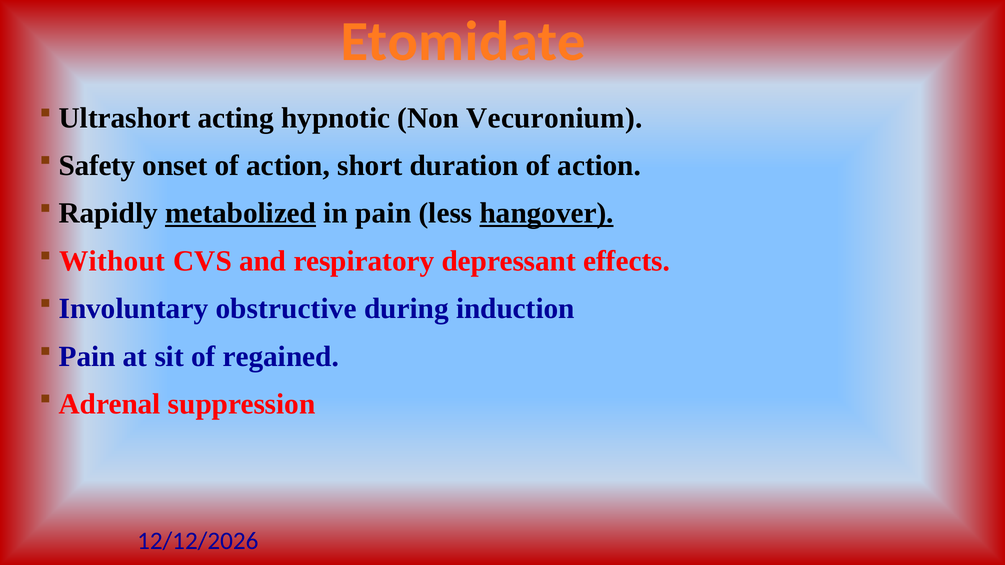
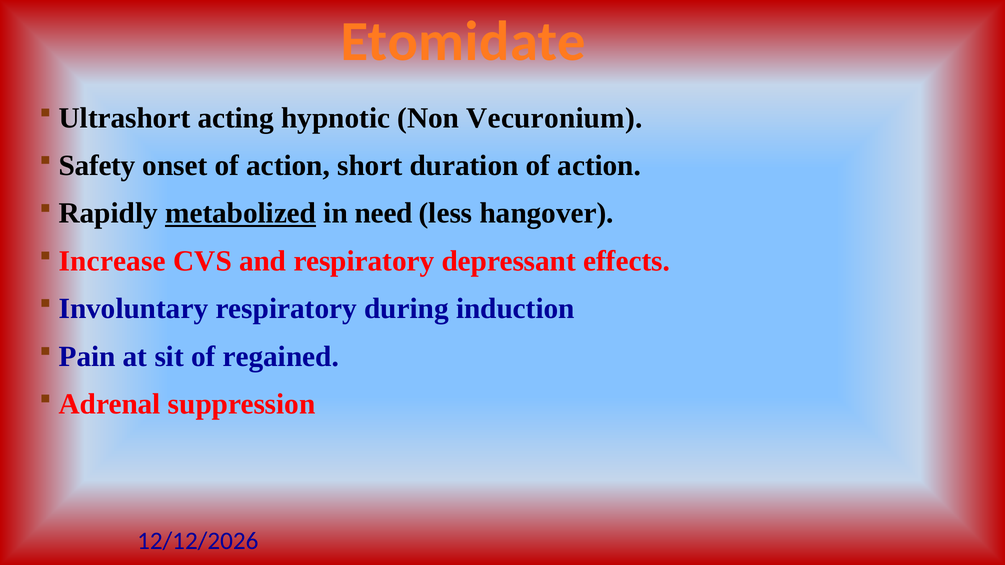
in pain: pain -> need
hangover underline: present -> none
Without: Without -> Increase
Involuntary obstructive: obstructive -> respiratory
